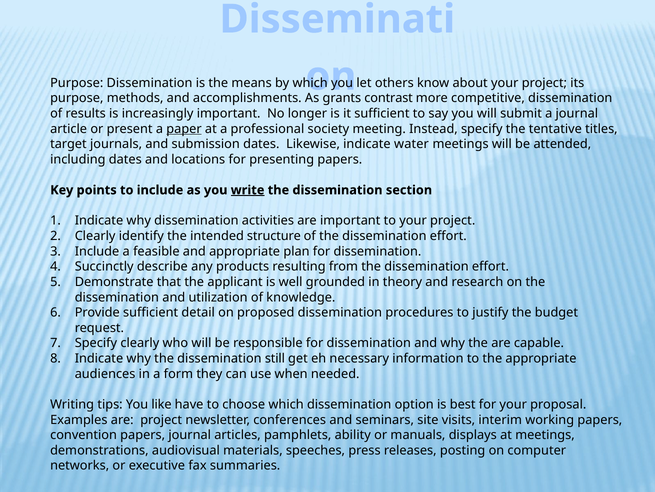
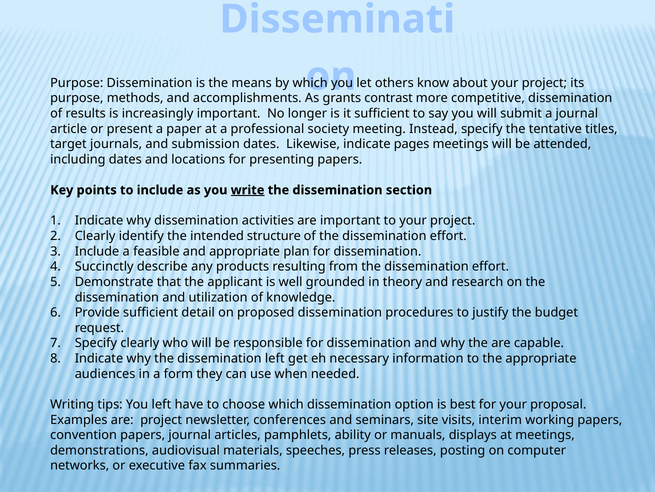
paper underline: present -> none
water: water -> pages
dissemination still: still -> left
You like: like -> left
